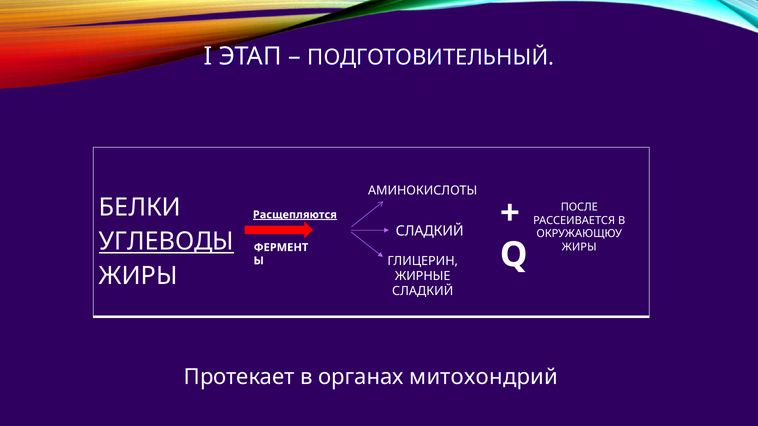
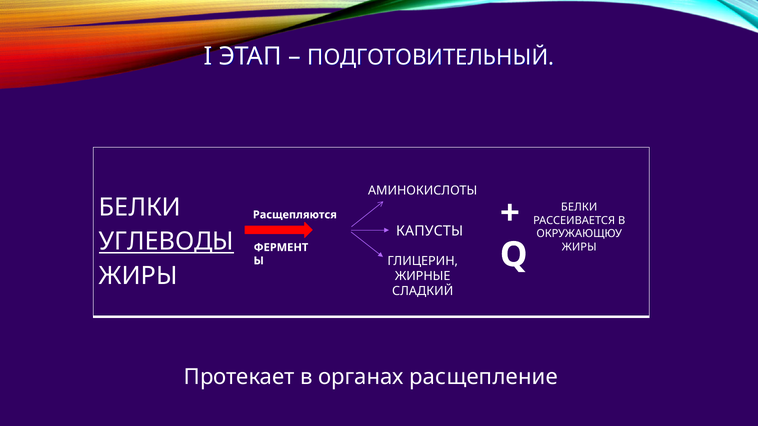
ПОСЛЕ at (579, 207): ПОСЛЕ -> БЕЛКИ
Расщепляются underline: present -> none
СЛАДКИЙ at (430, 231): СЛАДКИЙ -> КАПУСТЫ
митохондрий: митохондрий -> расщепление
